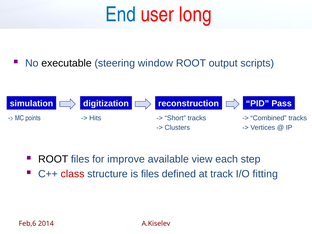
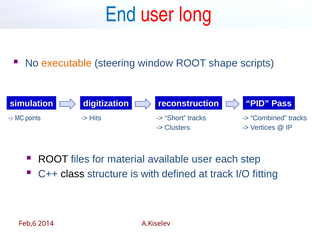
executable colour: black -> orange
output: output -> shape
improve: improve -> material
available view: view -> user
class colour: red -> black
is files: files -> with
